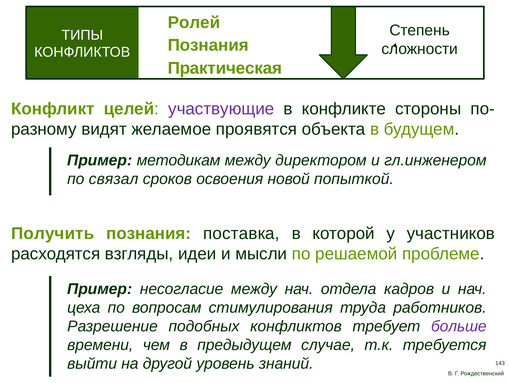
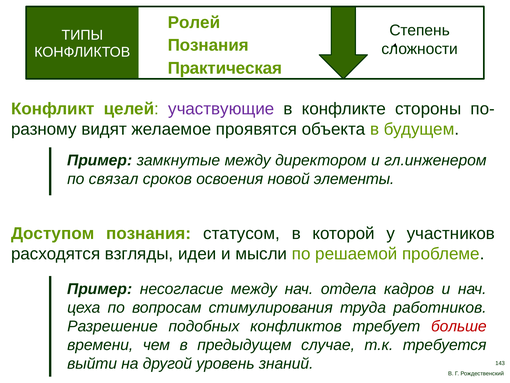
методикам: методикам -> замкнутые
попыткой: попыткой -> элементы
Получить: Получить -> Доступом
поставка: поставка -> статусом
больше colour: purple -> red
